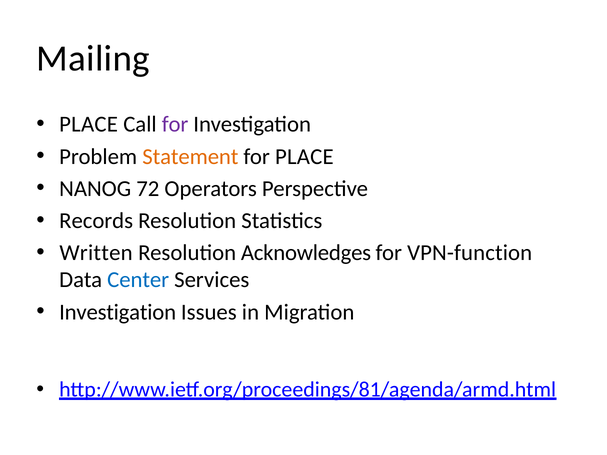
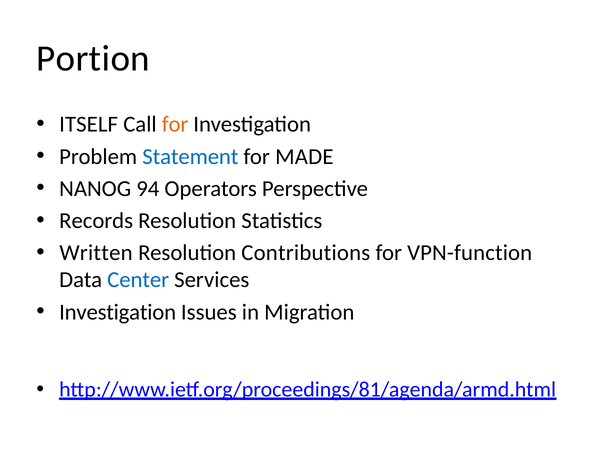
Mailing: Mailing -> Portion
PLACE at (89, 125): PLACE -> ITSELF
for at (175, 125) colour: purple -> orange
Statement colour: orange -> blue
for PLACE: PLACE -> MADE
72: 72 -> 94
Acknowledges: Acknowledges -> Contributions
